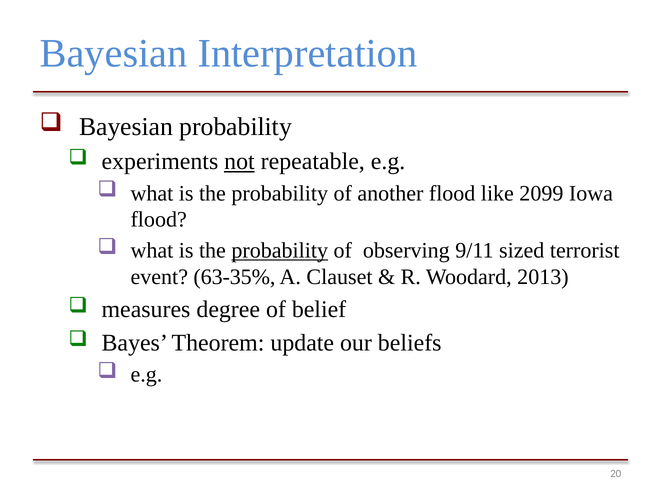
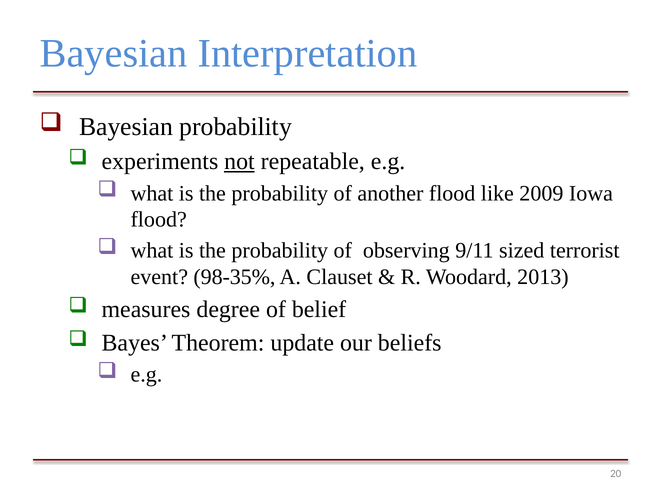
2099: 2099 -> 2009
probability at (280, 250) underline: present -> none
63-35%: 63-35% -> 98-35%
